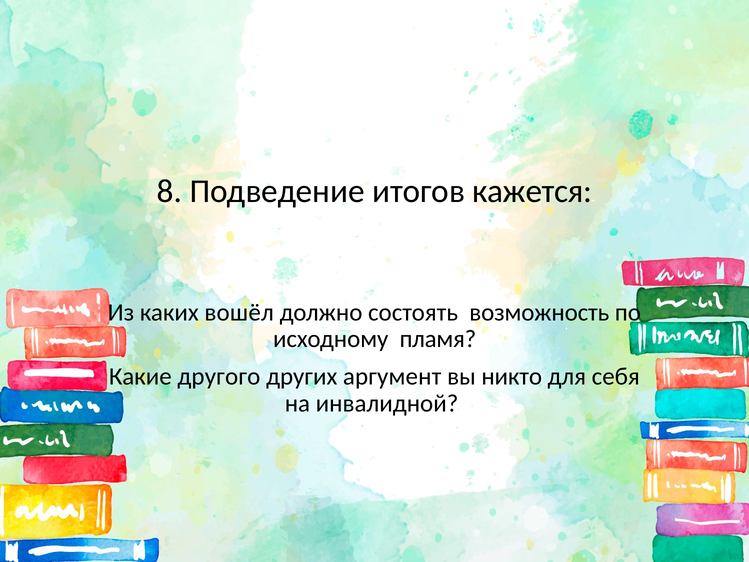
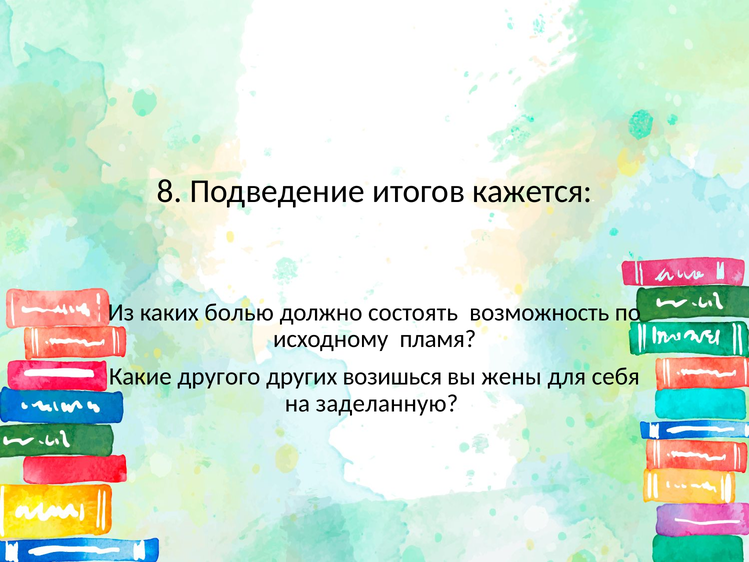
вошёл: вошёл -> болью
аргумент: аргумент -> возишься
никто: никто -> жены
инвалидной: инвалидной -> заделанную
